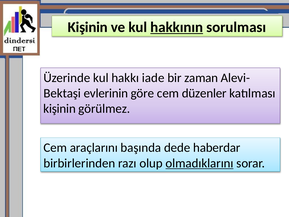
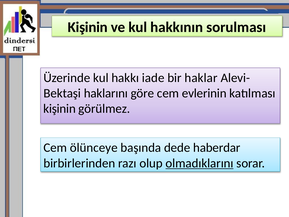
hakkının underline: present -> none
zaman: zaman -> haklar
evlerinin: evlerinin -> haklarını
düzenler: düzenler -> evlerinin
araçlarını: araçlarını -> ölünceye
